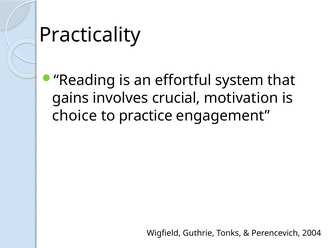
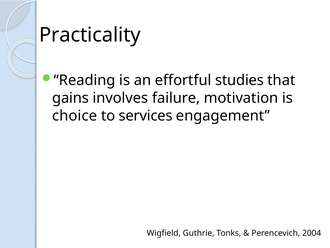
system: system -> studies
crucial: crucial -> failure
practice: practice -> services
